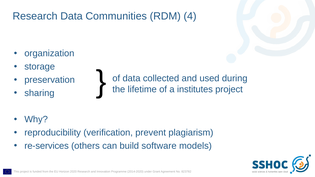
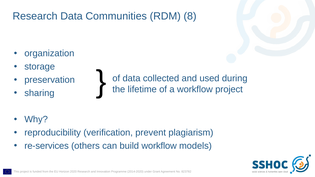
4: 4 -> 8
a institutes: institutes -> workflow
build software: software -> workflow
